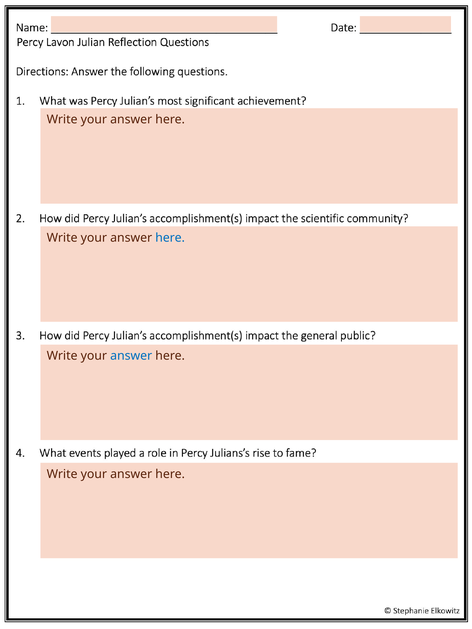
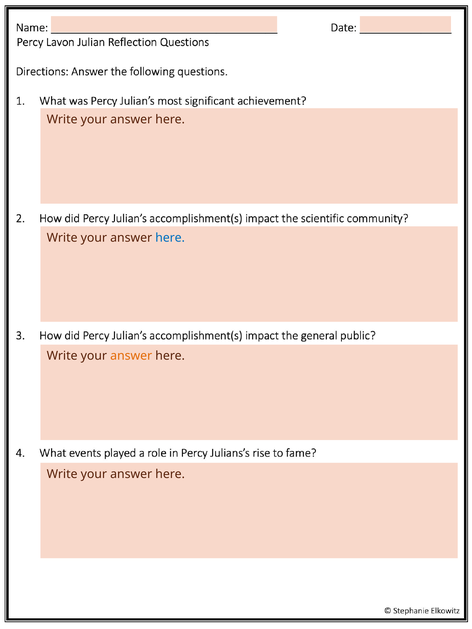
answer at (131, 356) colour: blue -> orange
